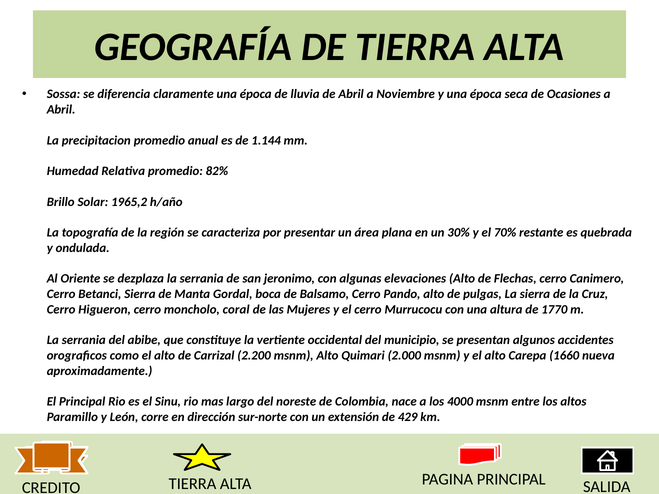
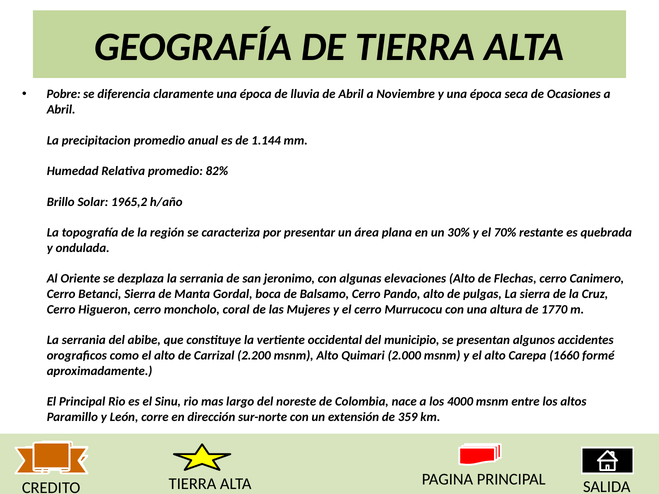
Sossa: Sossa -> Pobre
nueva: nueva -> formé
429: 429 -> 359
